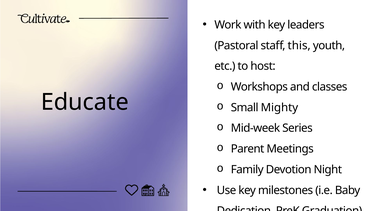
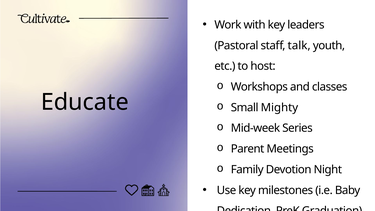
this: this -> talk
